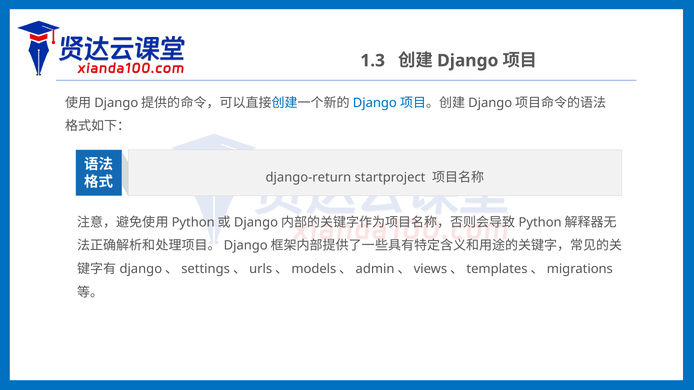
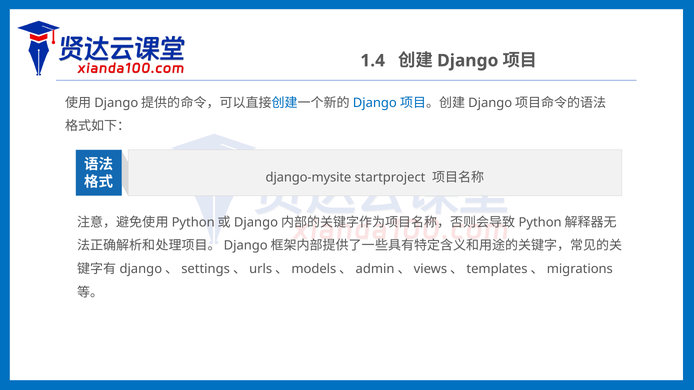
1.3: 1.3 -> 1.4
django-return: django-return -> django-mysite
